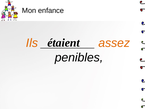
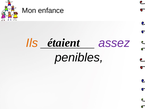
assez colour: orange -> purple
